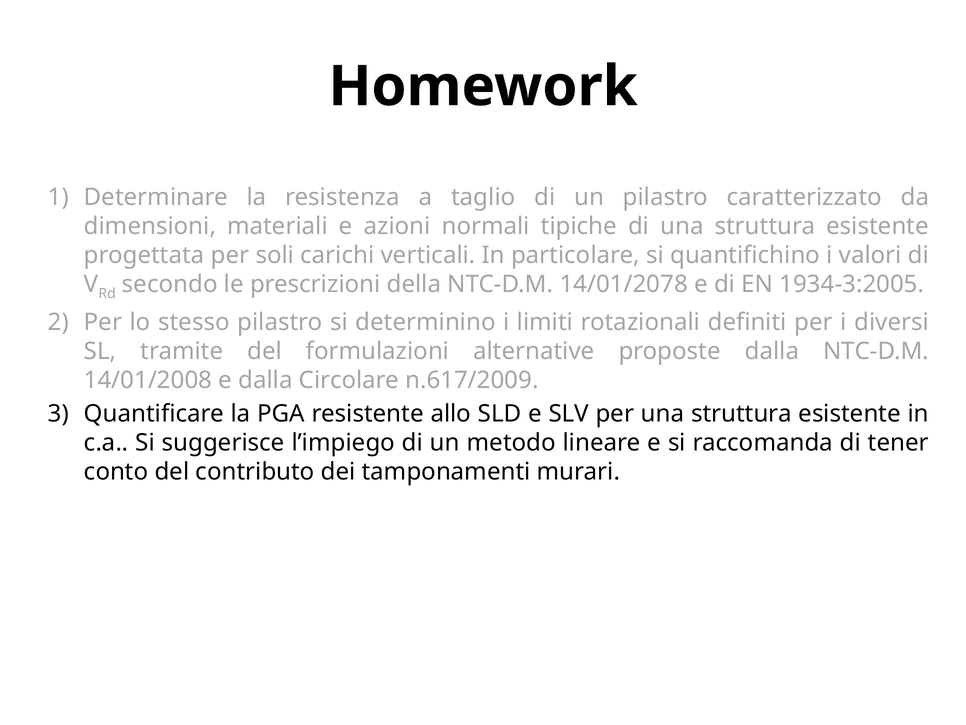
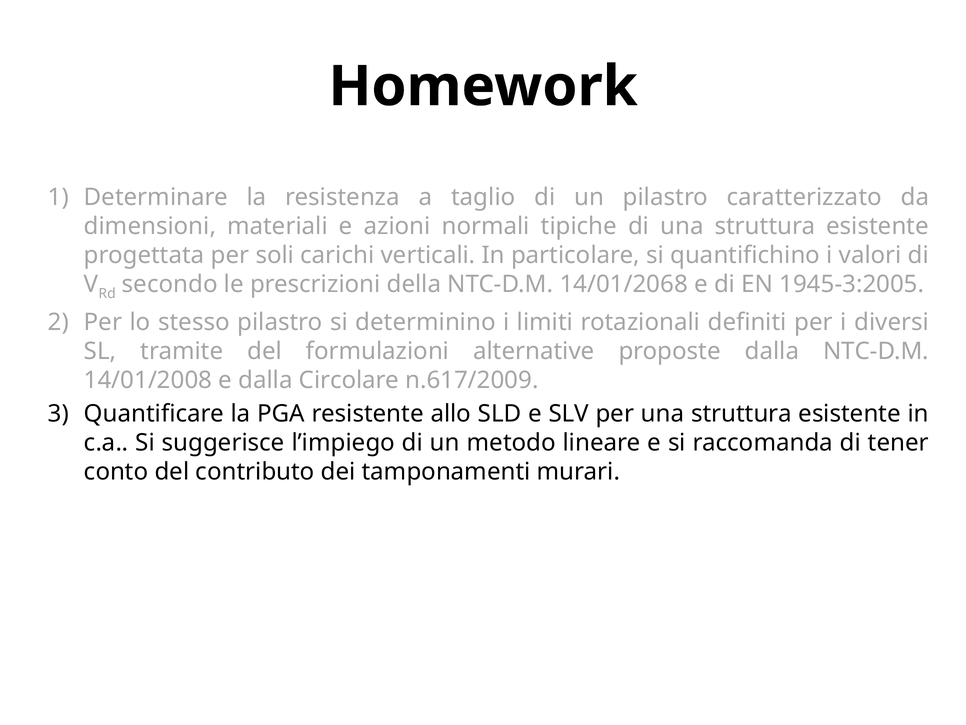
14/01/2078: 14/01/2078 -> 14/01/2068
1934-3:2005: 1934-3:2005 -> 1945-3:2005
